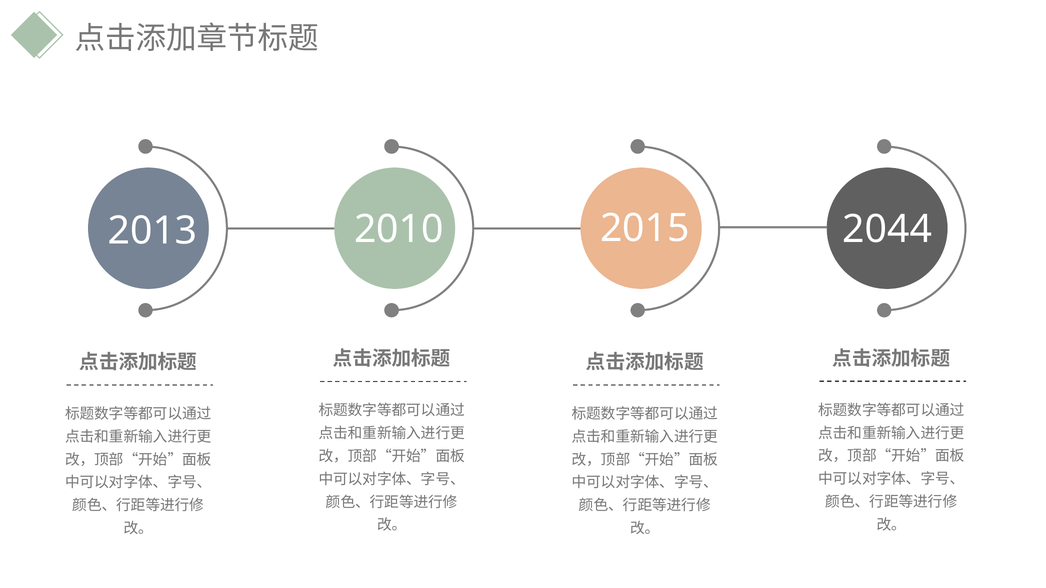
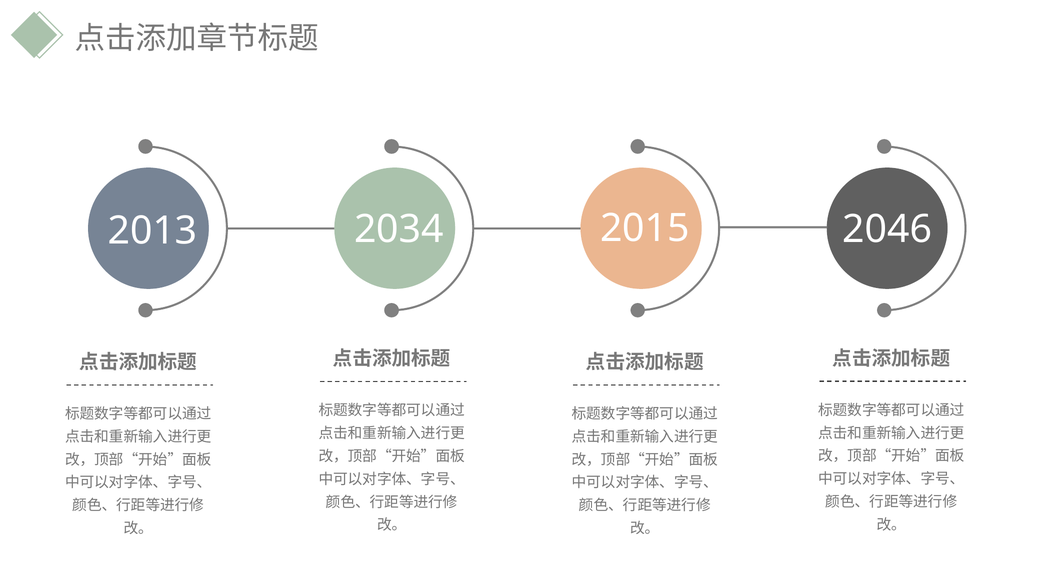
2010: 2010 -> 2034
2044: 2044 -> 2046
